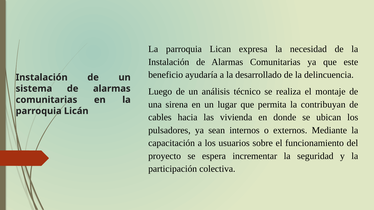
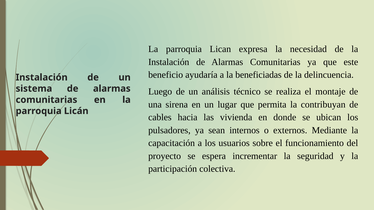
desarrollado: desarrollado -> beneficiadas
